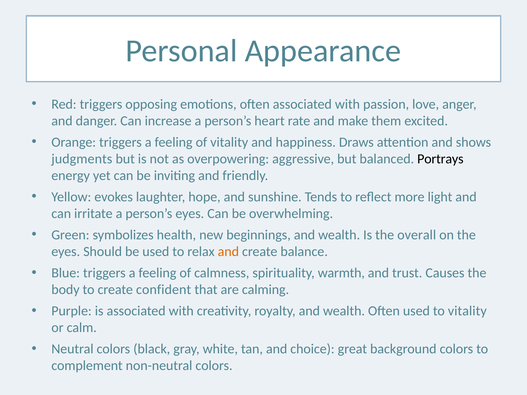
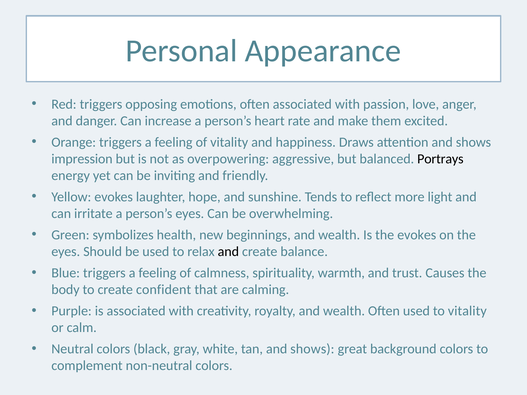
judgments: judgments -> impression
the overall: overall -> evokes
and at (228, 252) colour: orange -> black
tan and choice: choice -> shows
